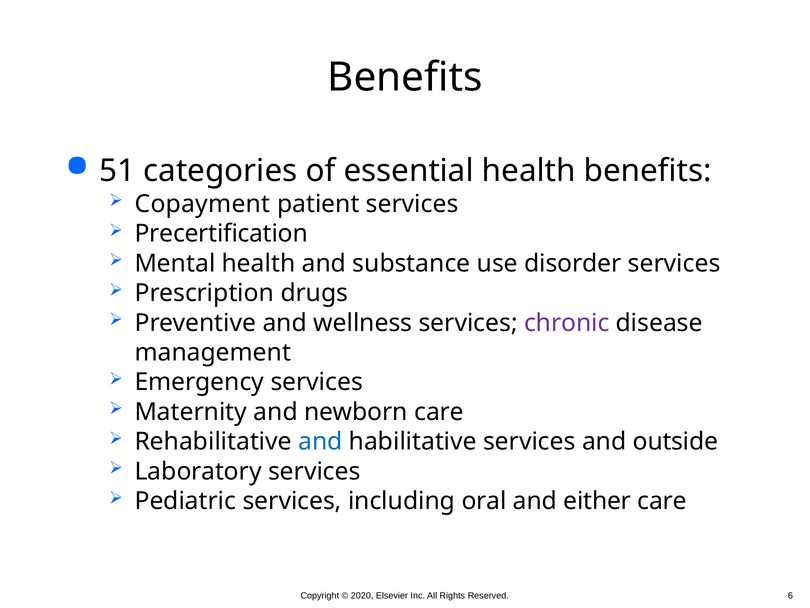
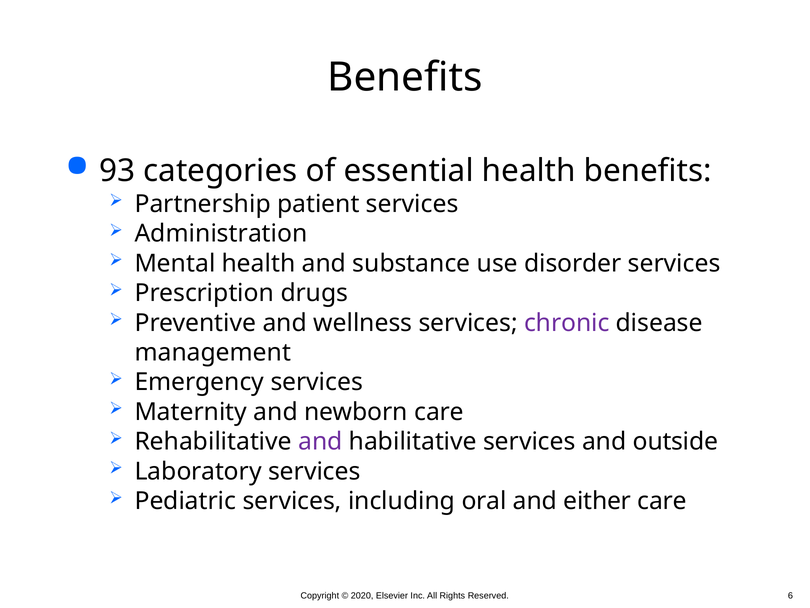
51: 51 -> 93
Copayment: Copayment -> Partnership
Precertification: Precertification -> Administration
and at (320, 441) colour: blue -> purple
